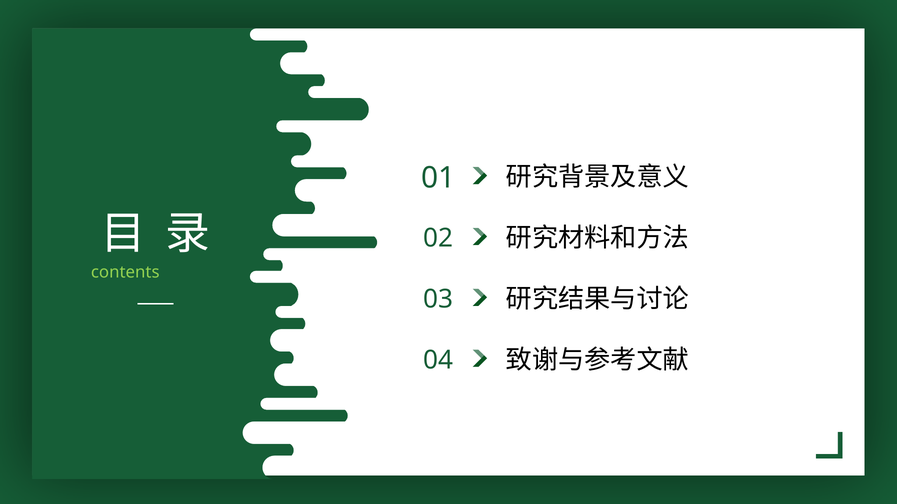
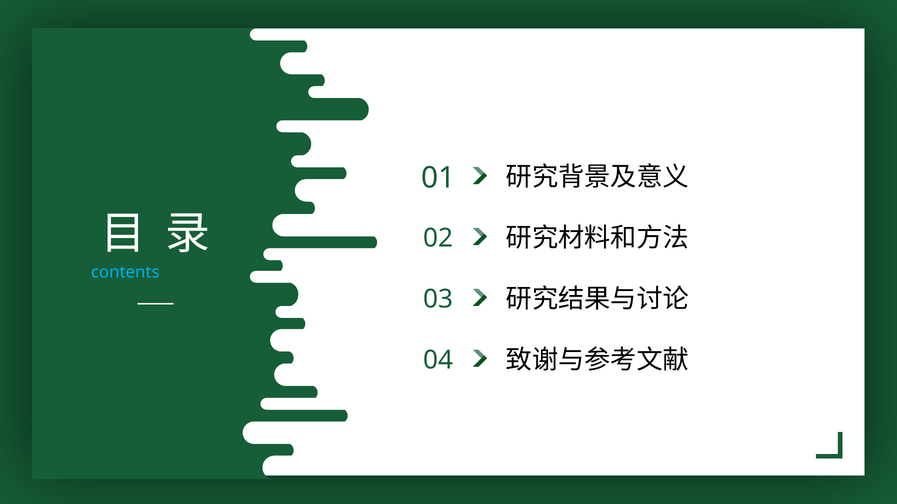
contents colour: light green -> light blue
